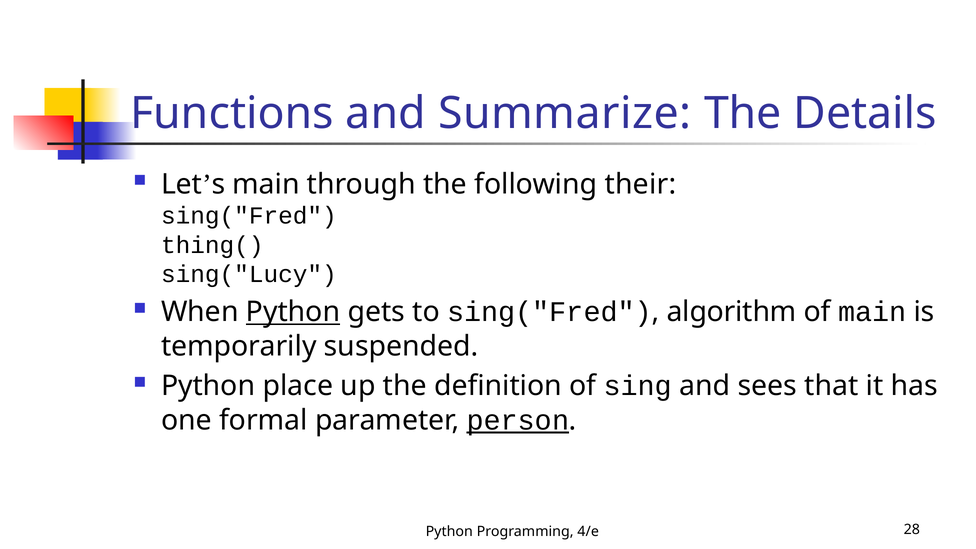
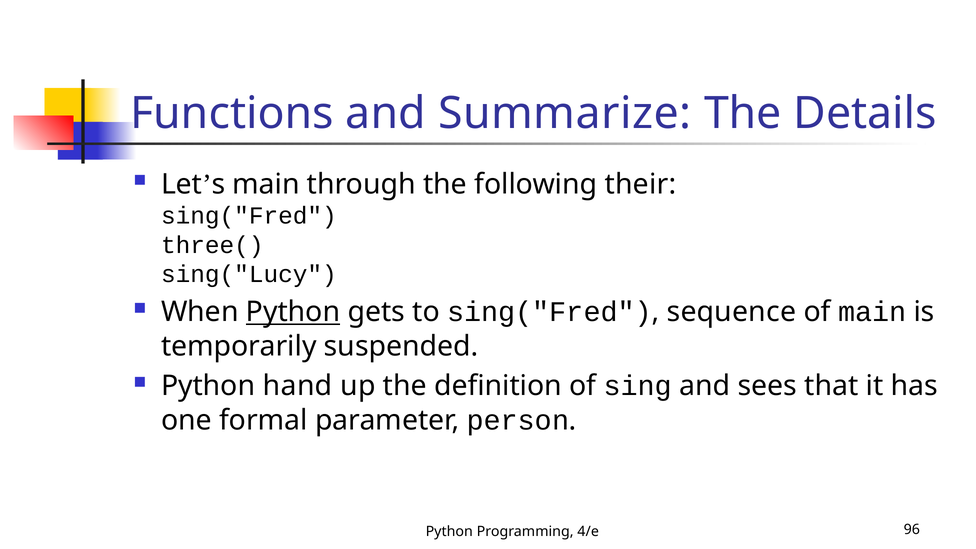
thing(: thing( -> three(
algorithm: algorithm -> sequence
place: place -> hand
person underline: present -> none
28: 28 -> 96
